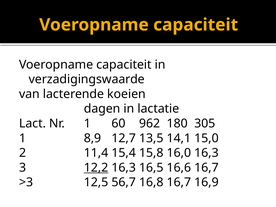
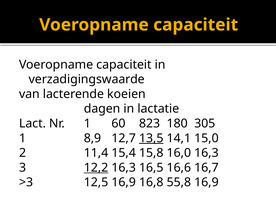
962: 962 -> 823
13,5 underline: none -> present
12,5 56,7: 56,7 -> 16,9
16,8 16,7: 16,7 -> 55,8
